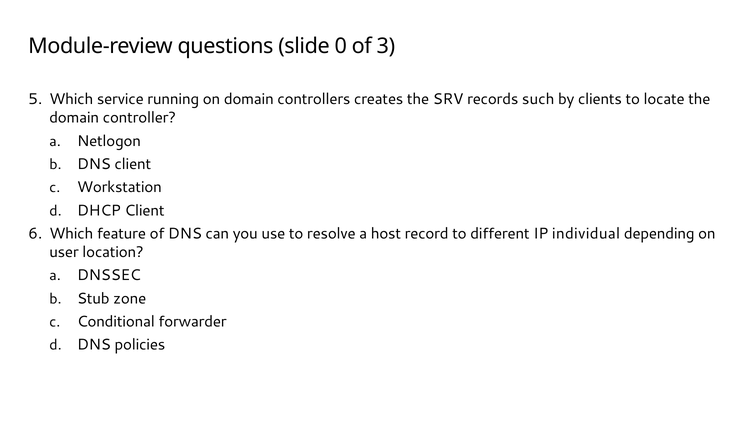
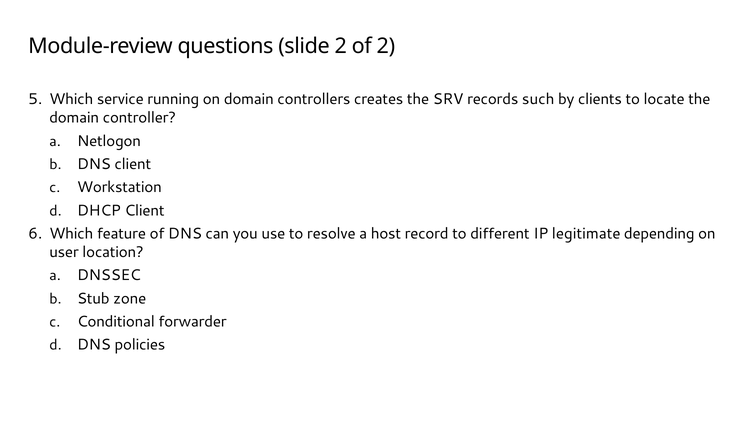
slide 0: 0 -> 2
of 3: 3 -> 2
individual: individual -> legitimate
